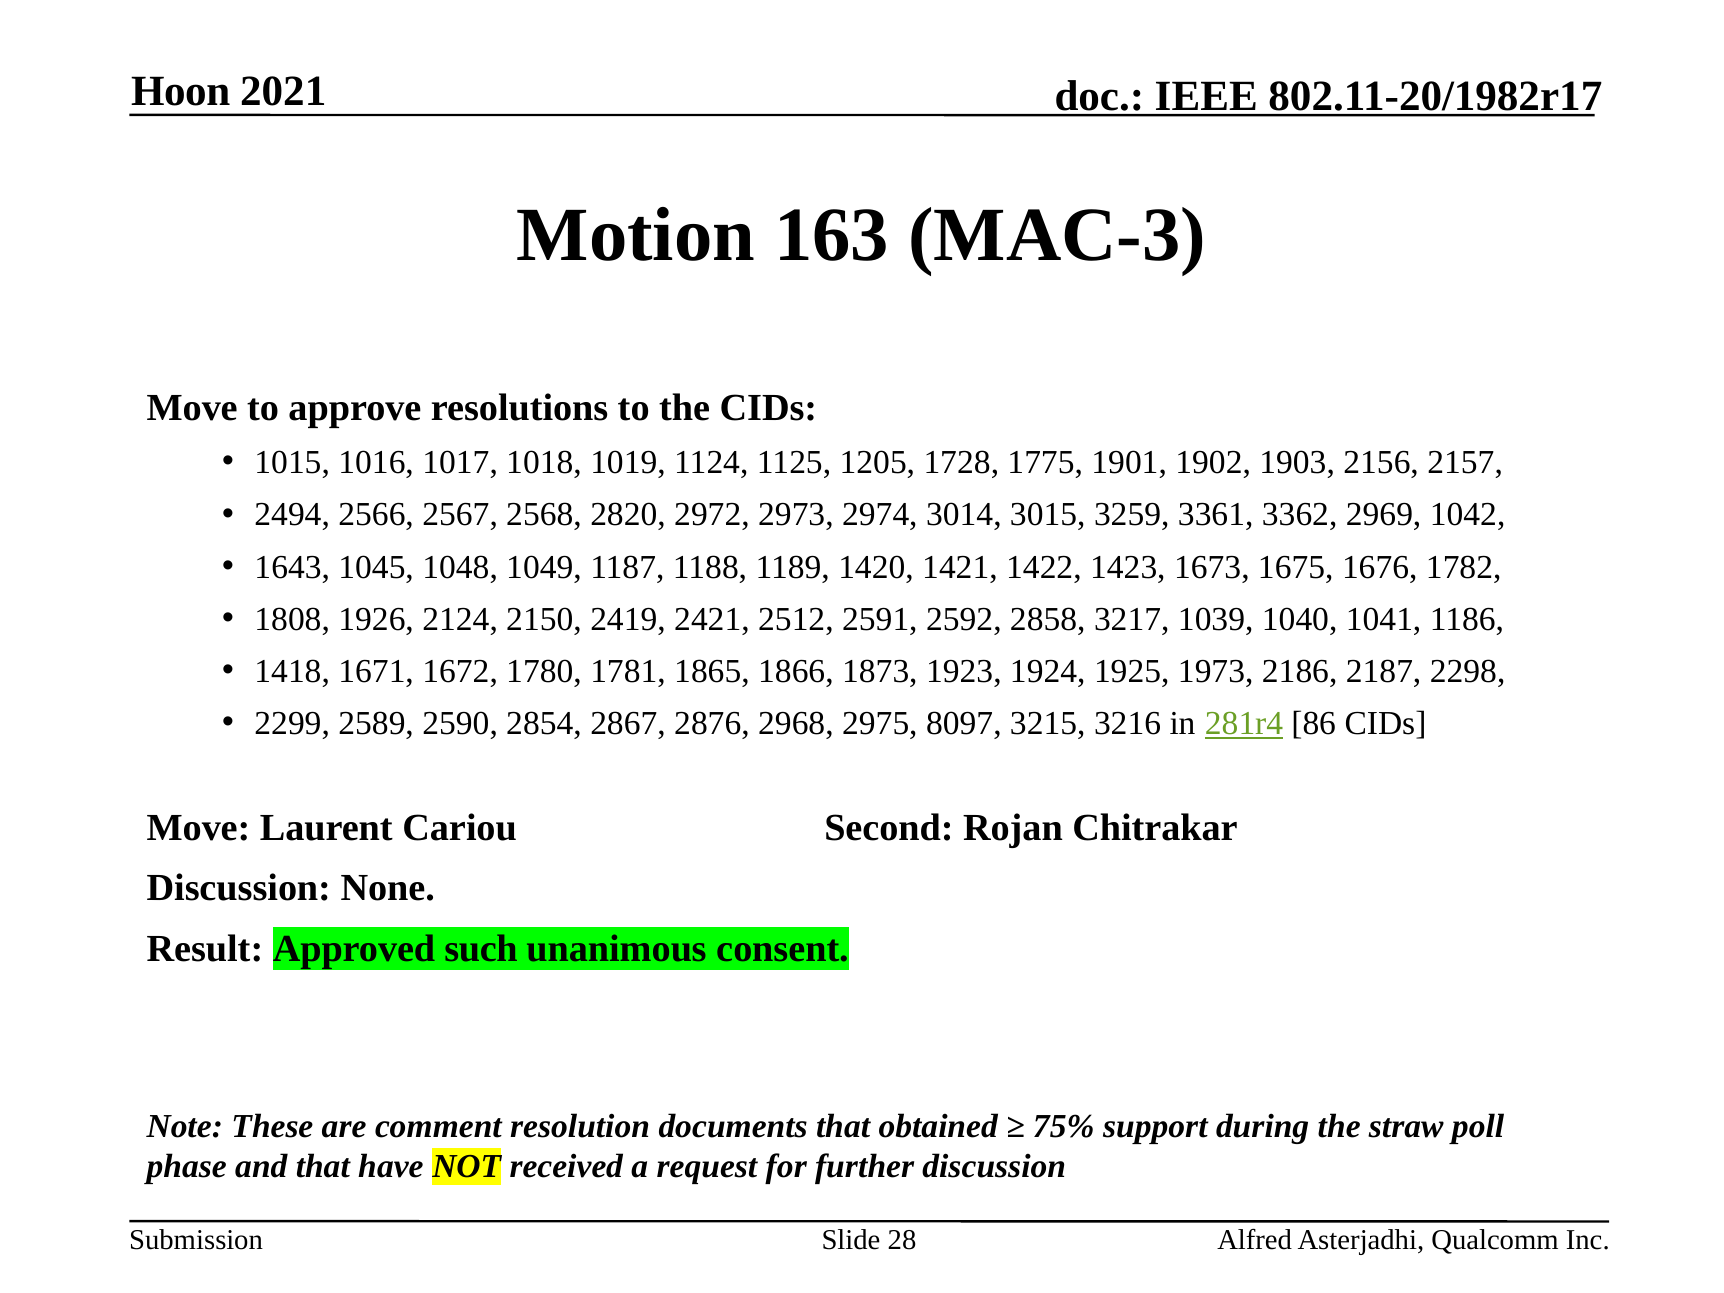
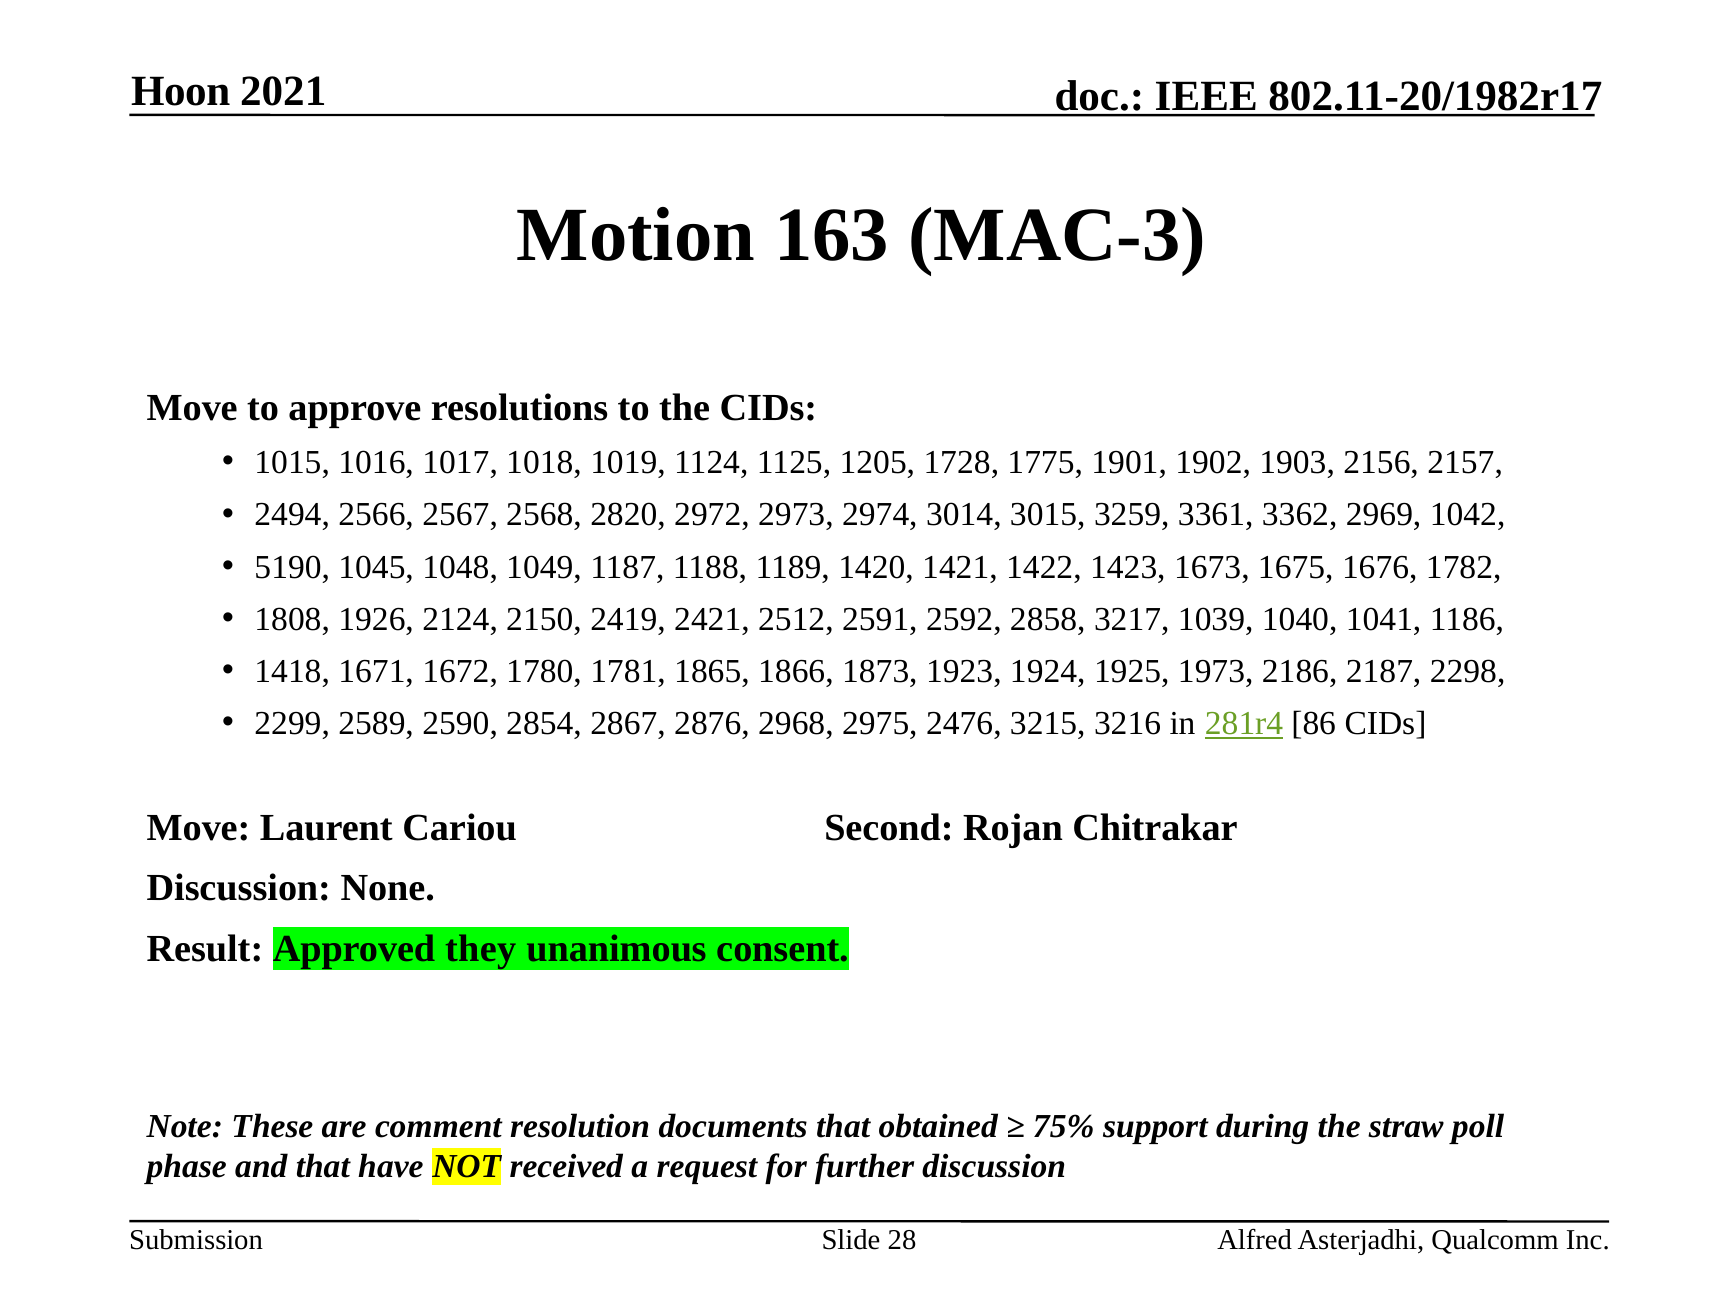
1643: 1643 -> 5190
8097: 8097 -> 2476
such: such -> they
